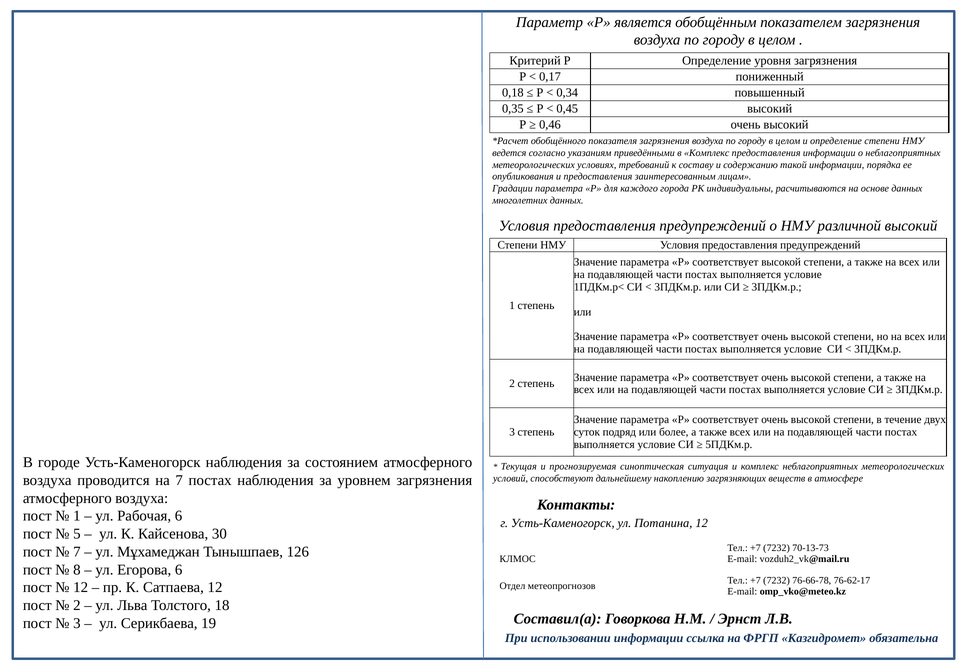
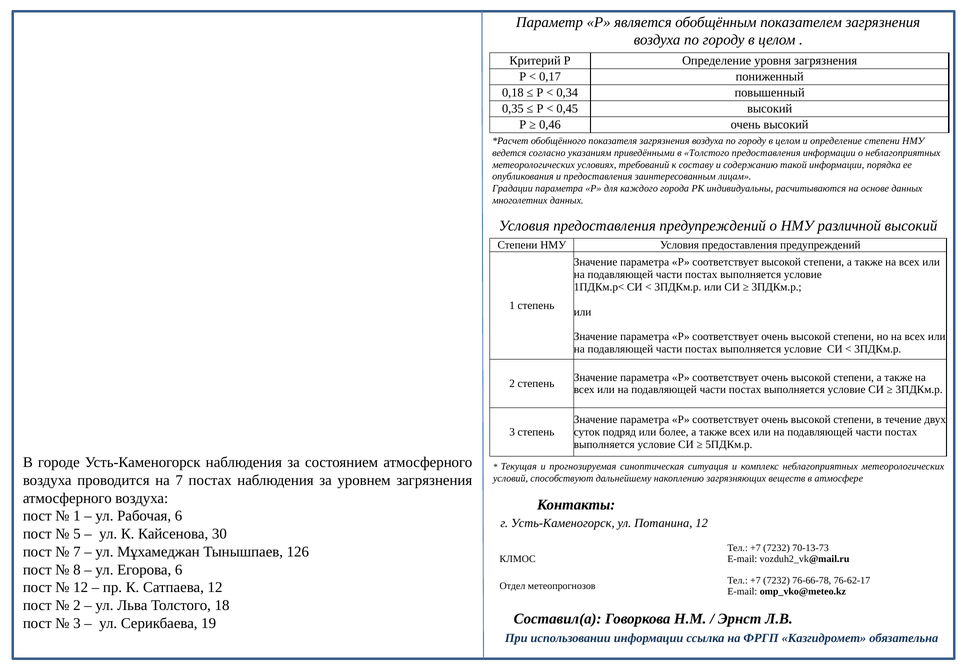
в Комплекс: Комплекс -> Толстого
